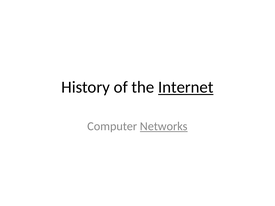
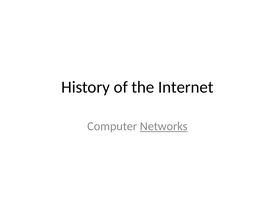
Internet underline: present -> none
